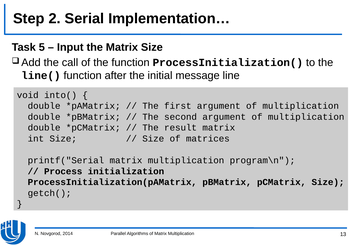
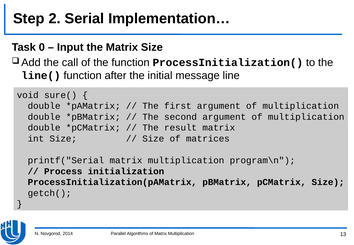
5: 5 -> 0
into(: into( -> sure(
